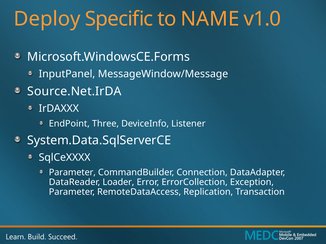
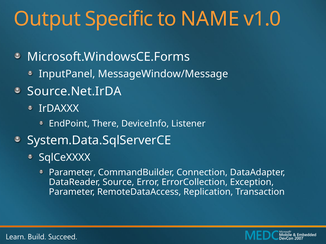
Deploy: Deploy -> Output
Three: Three -> There
Loader: Loader -> Source
